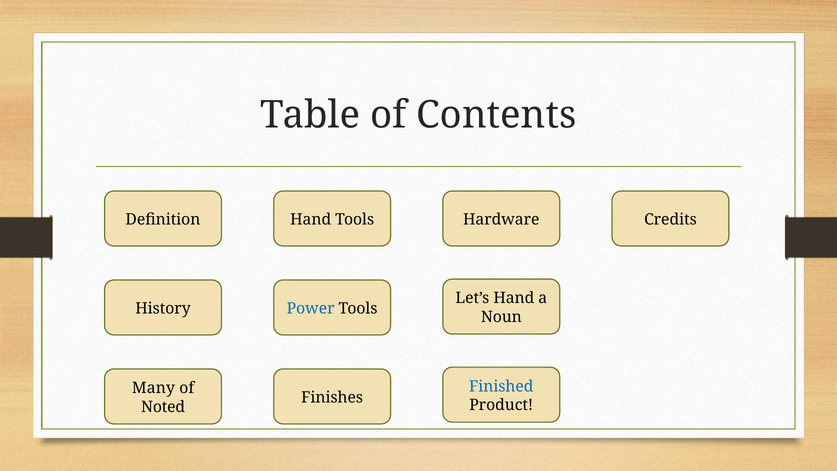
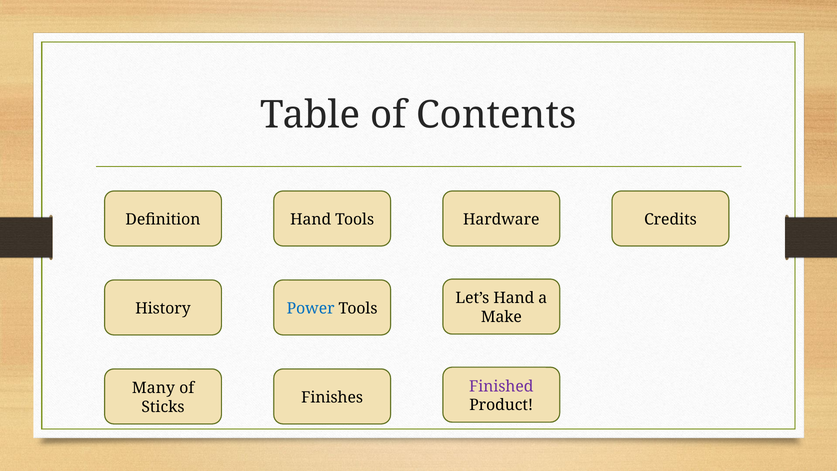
Noun: Noun -> Make
Finished colour: blue -> purple
Noted: Noted -> Sticks
